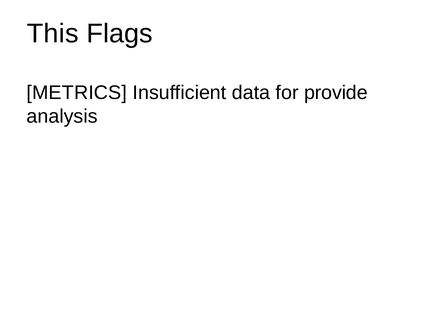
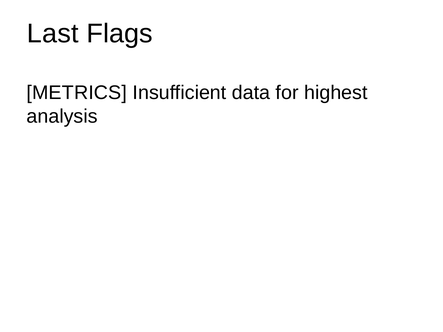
This: This -> Last
provide: provide -> highest
